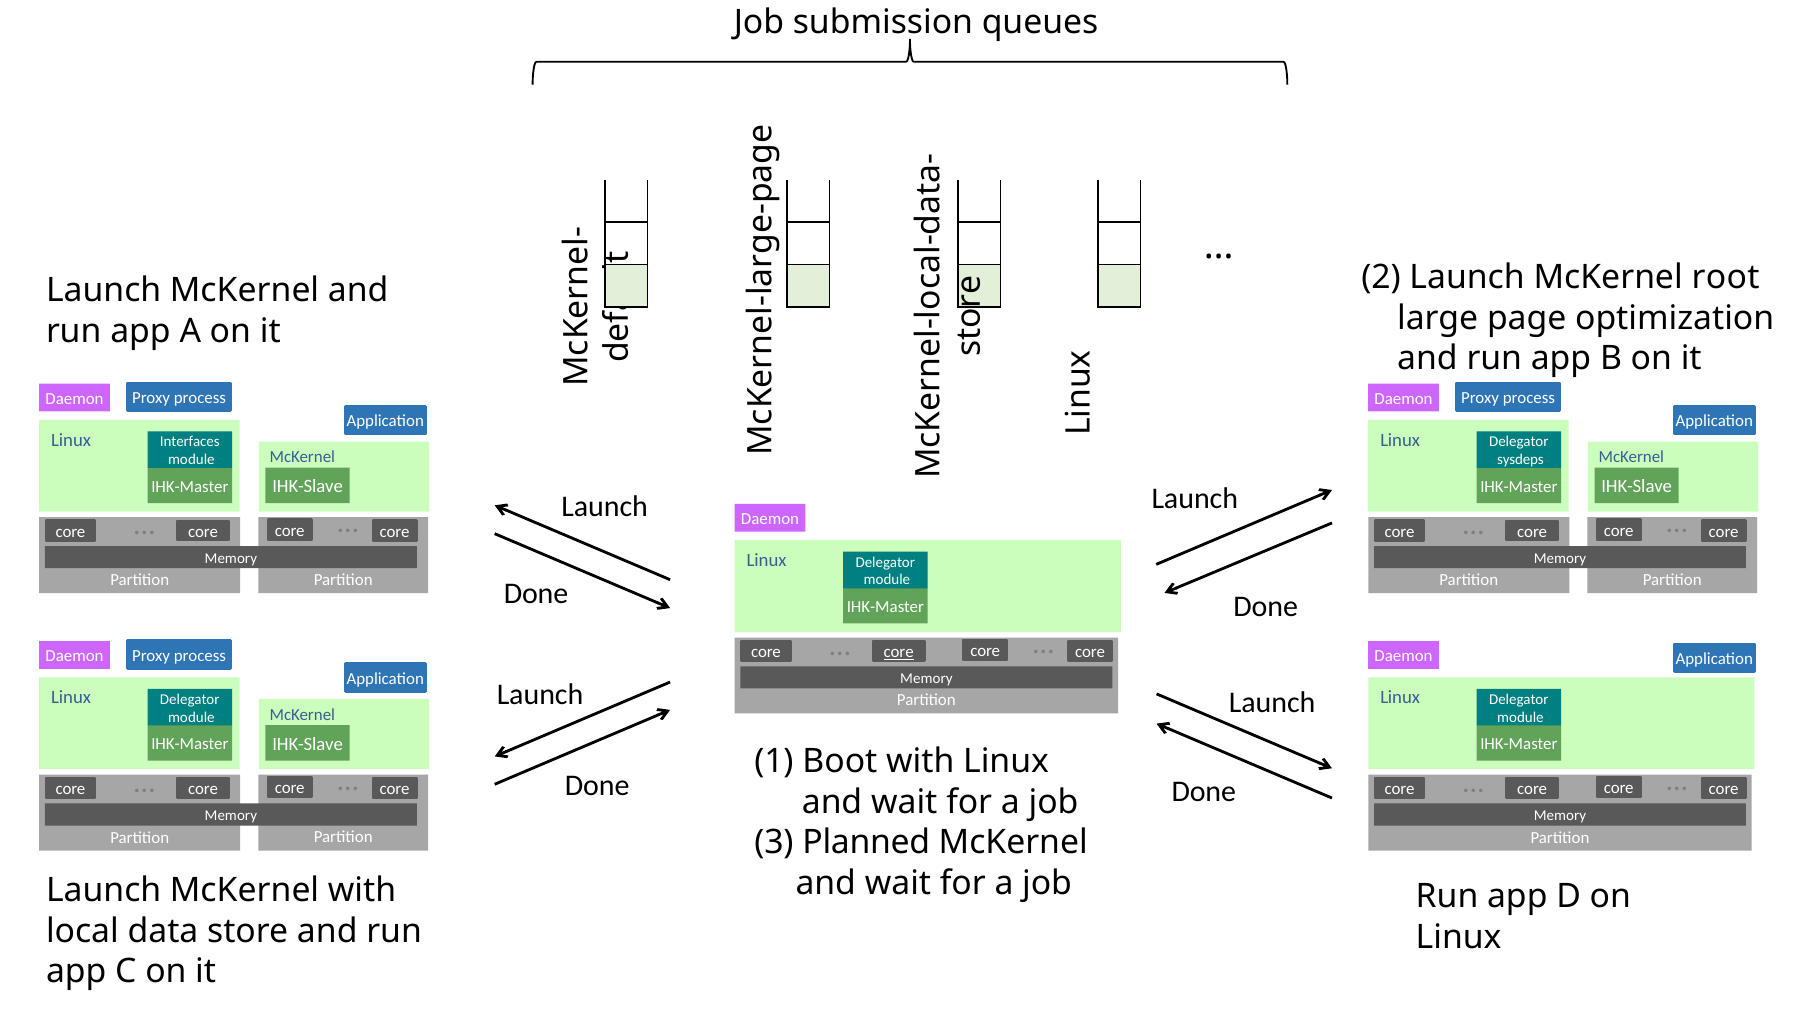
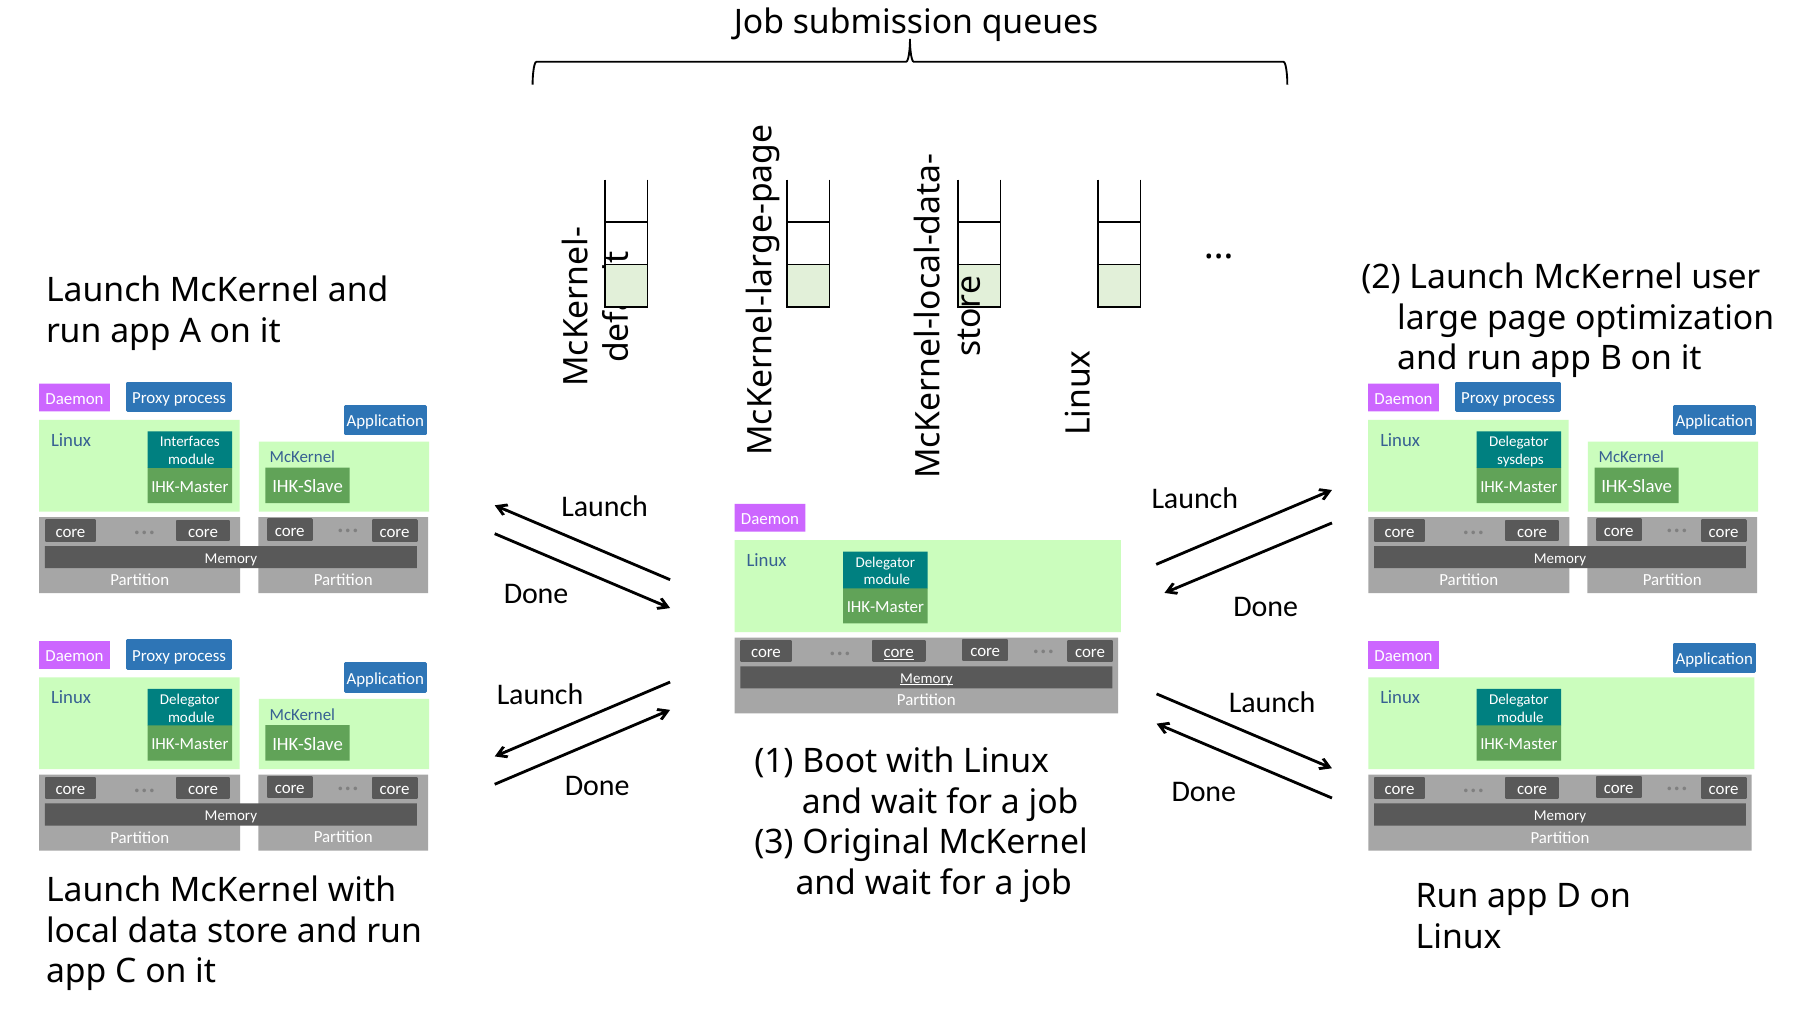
root: root -> user
Memory at (926, 679) underline: none -> present
Planned: Planned -> Original
